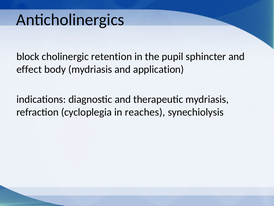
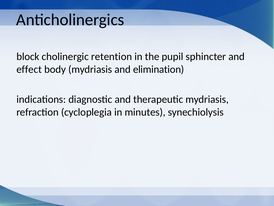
application: application -> elimination
reaches: reaches -> minutes
